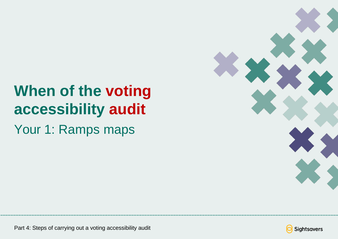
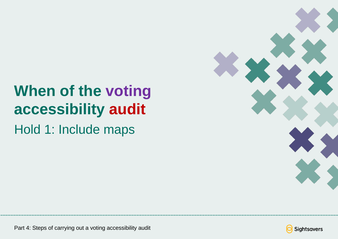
voting at (129, 91) colour: red -> purple
Your: Your -> Hold
Ramps: Ramps -> Include
